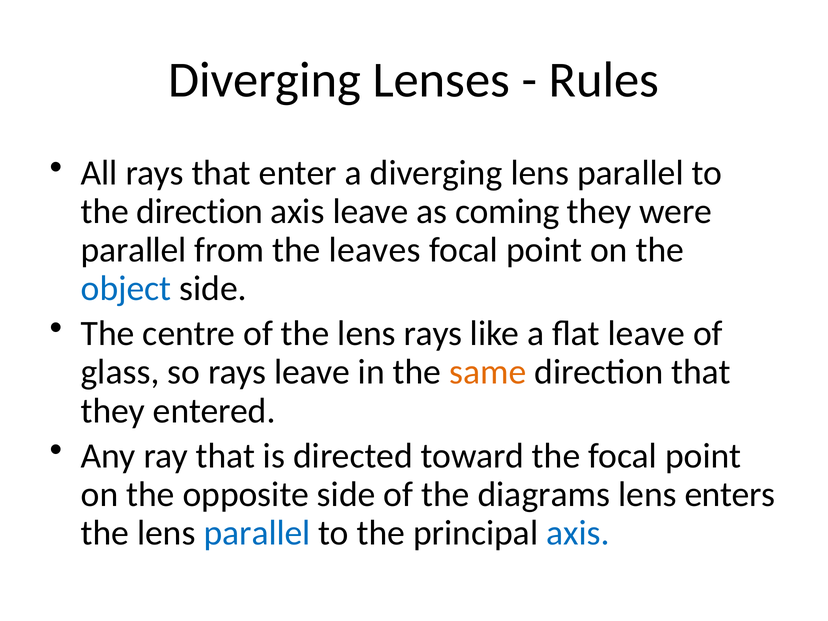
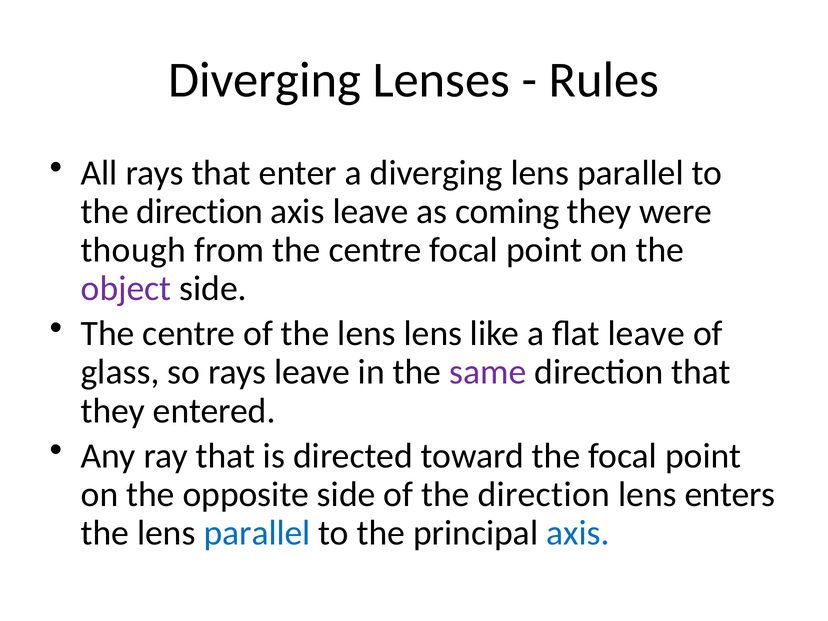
parallel at (134, 250): parallel -> though
from the leaves: leaves -> centre
object colour: blue -> purple
lens rays: rays -> lens
same colour: orange -> purple
of the diagrams: diagrams -> direction
